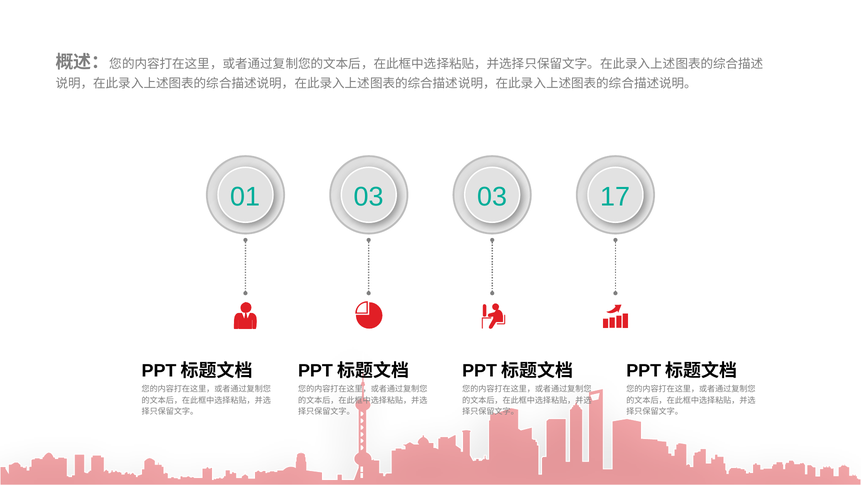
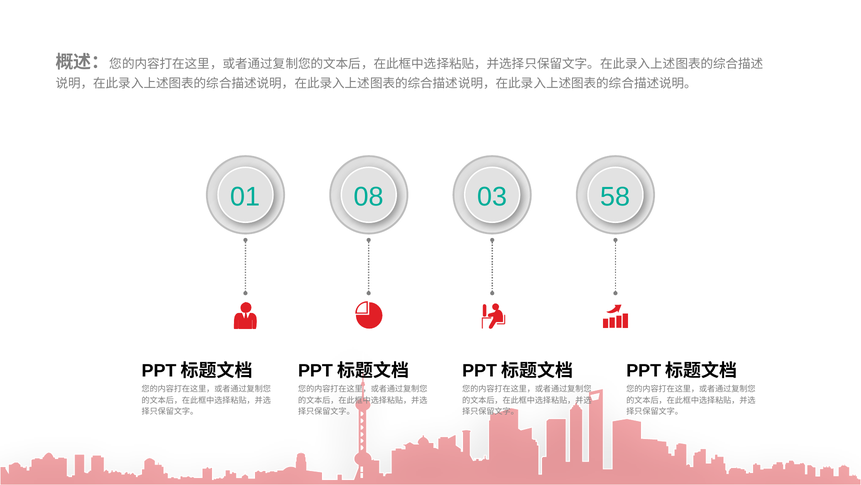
01 03: 03 -> 08
17: 17 -> 58
